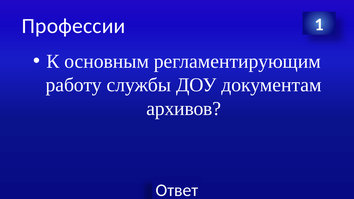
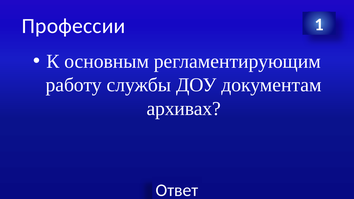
архивов: архивов -> архивах
